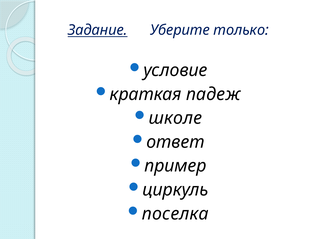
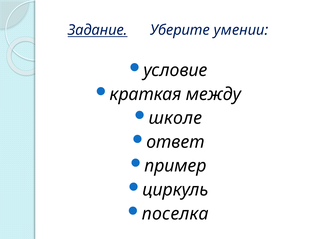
только: только -> умении
падеж: падеж -> между
